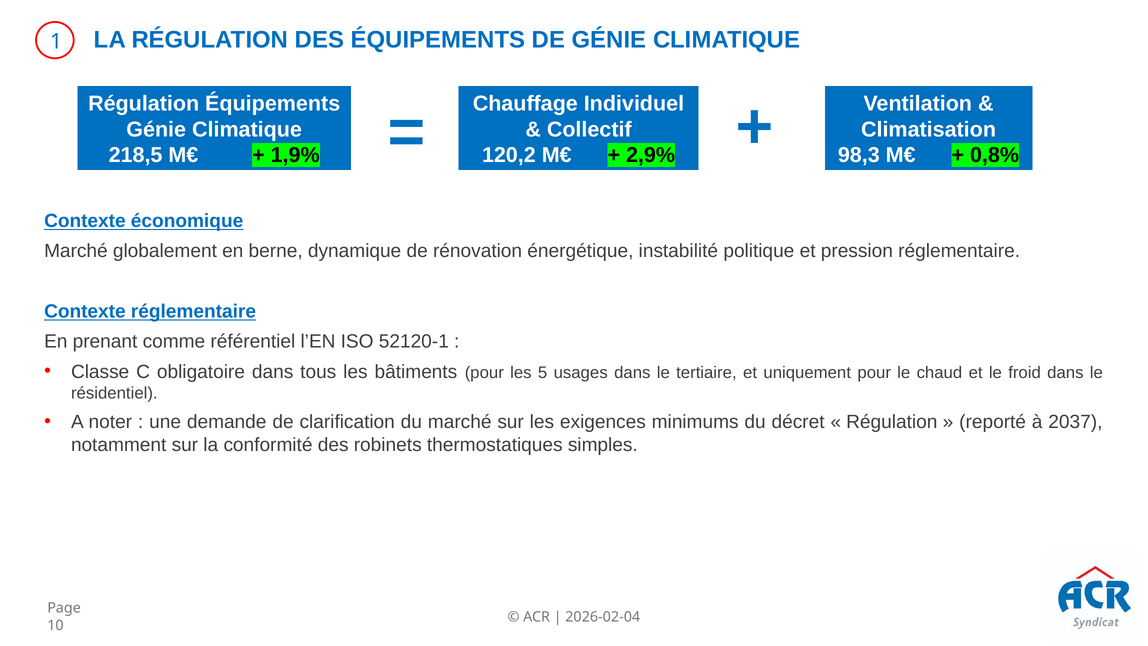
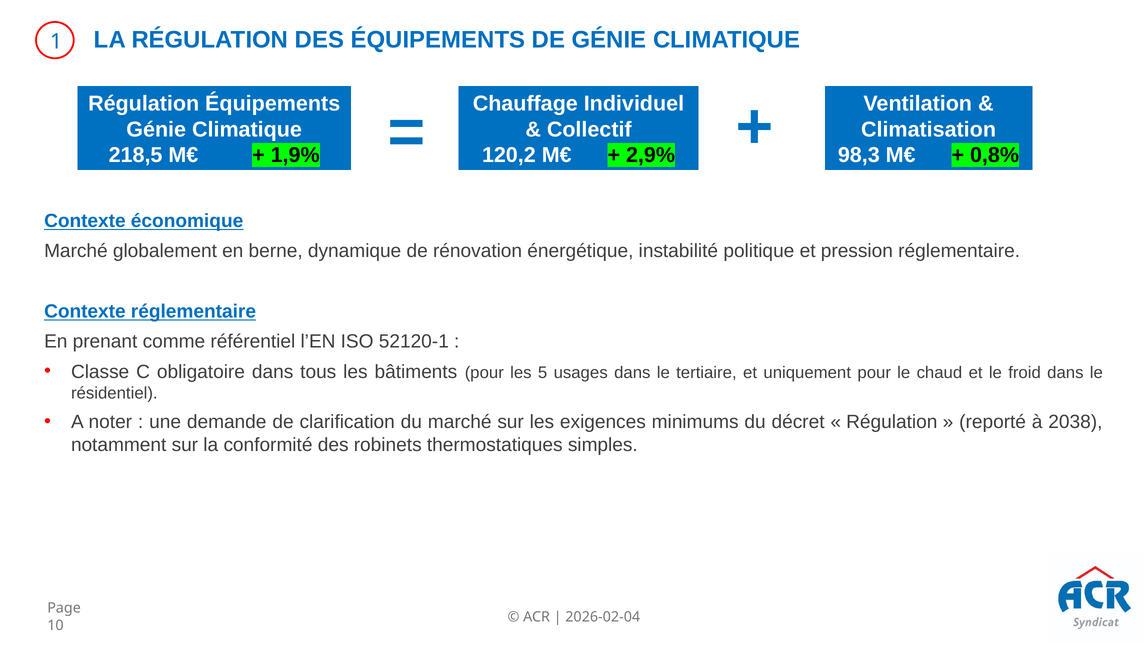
2037: 2037 -> 2038
